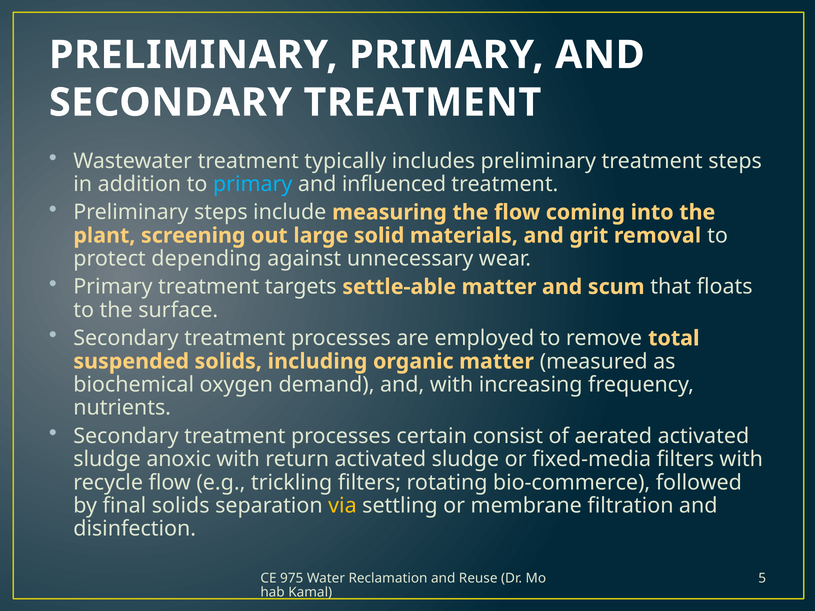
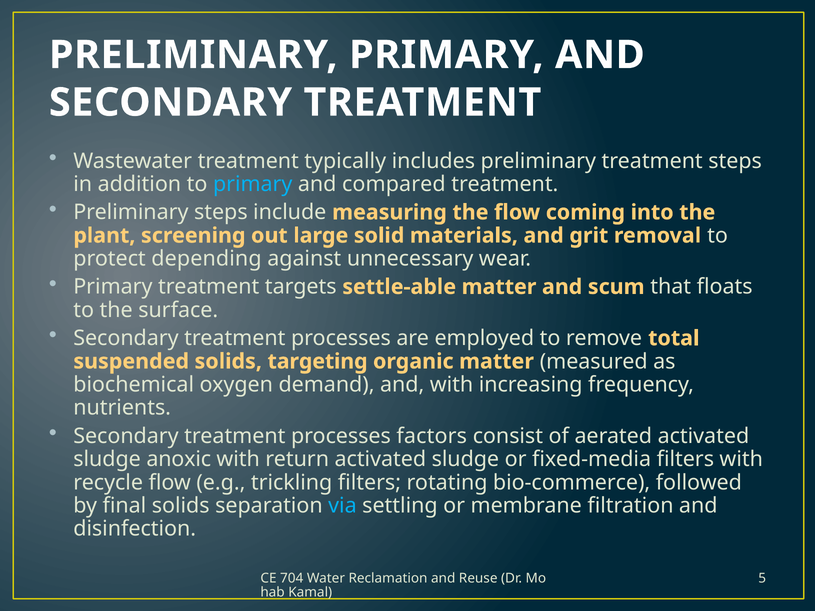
influenced: influenced -> compared
including: including -> targeting
certain: certain -> factors
via colour: yellow -> light blue
975: 975 -> 704
